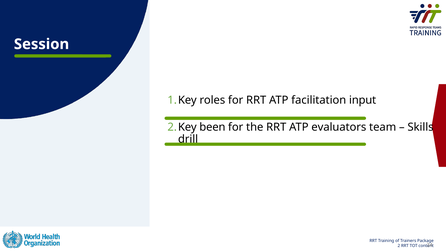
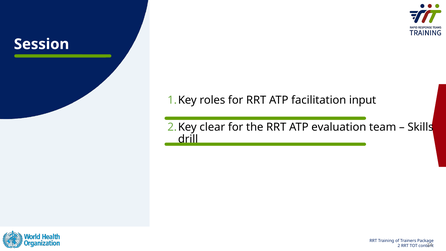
been: been -> clear
evaluators: evaluators -> evaluation
